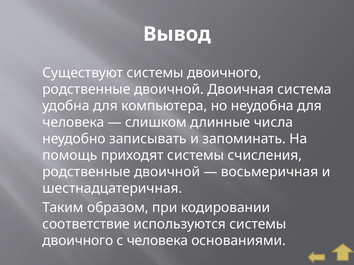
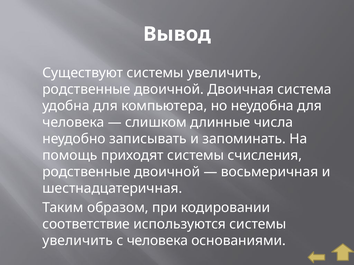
Существуют системы двоичного: двоичного -> увеличить
двоичного at (78, 241): двоичного -> увеличить
